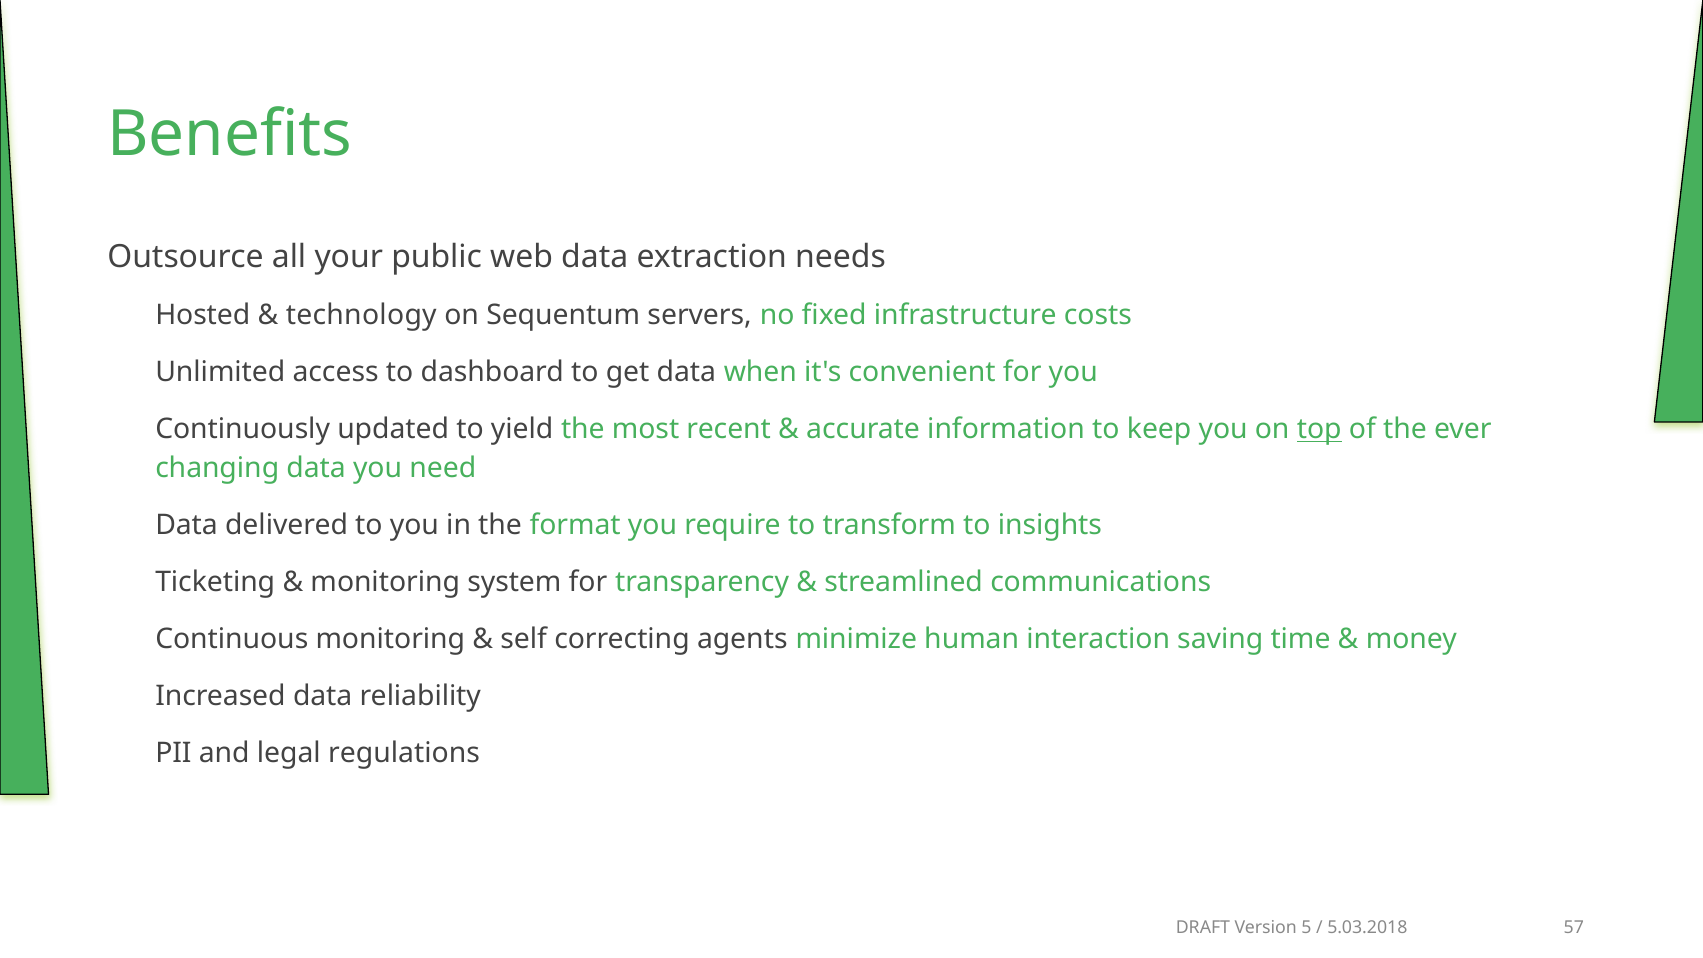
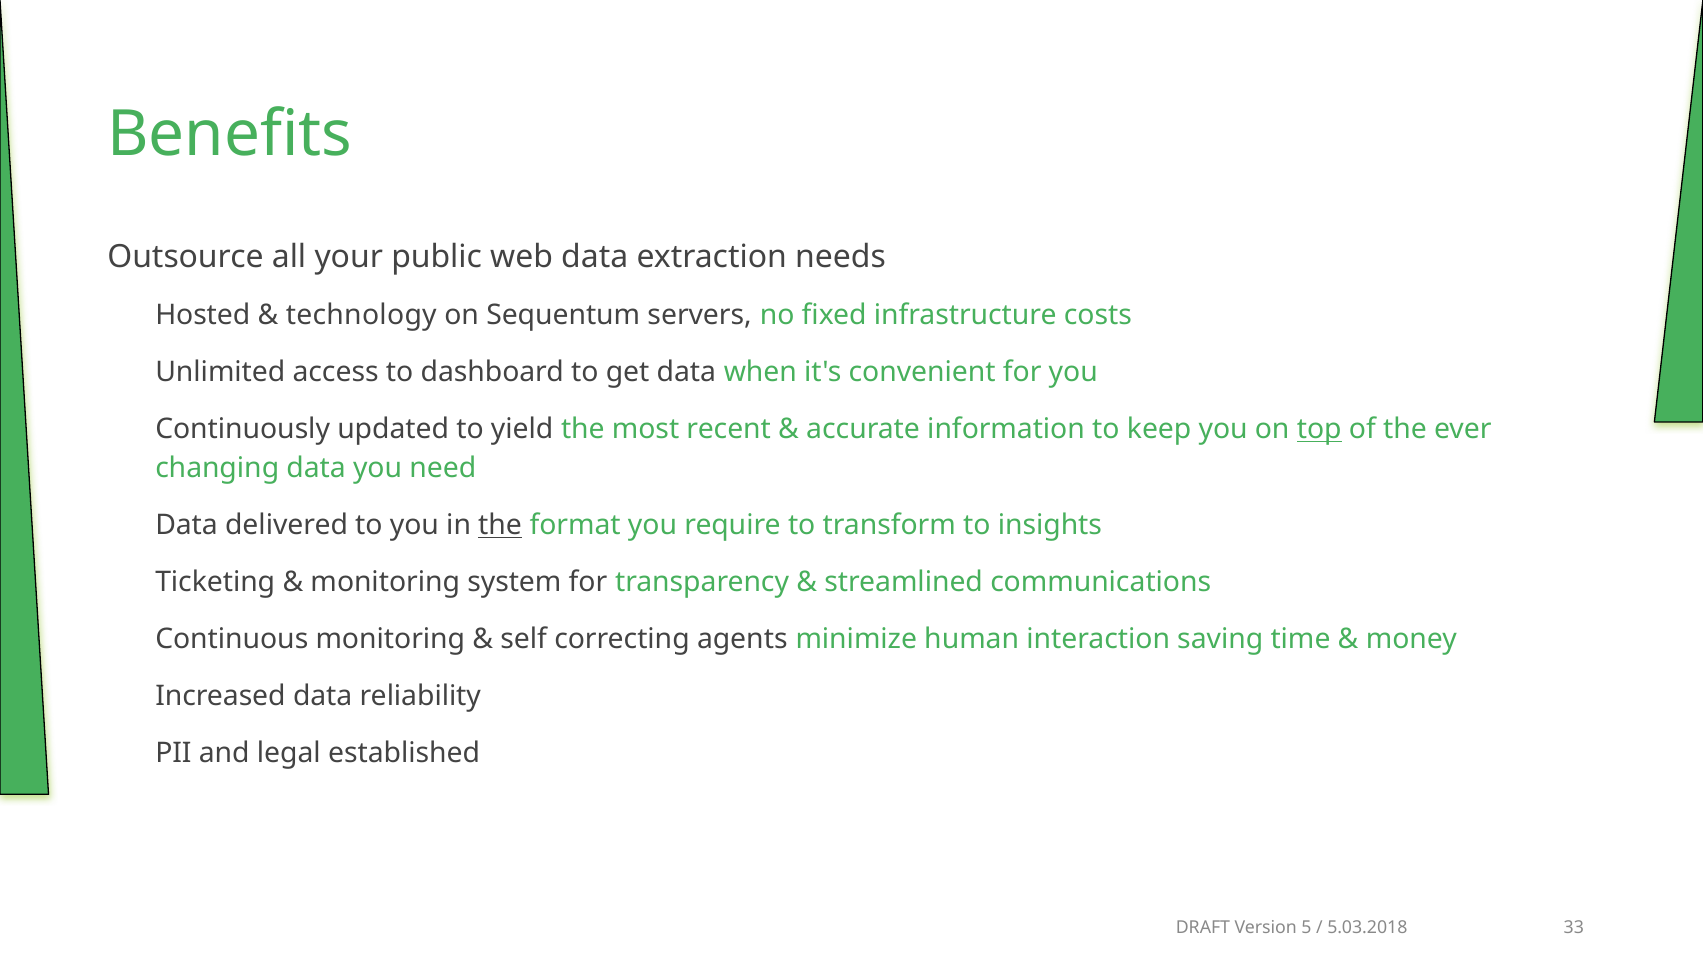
the at (500, 525) underline: none -> present
regulations: regulations -> established
57: 57 -> 33
